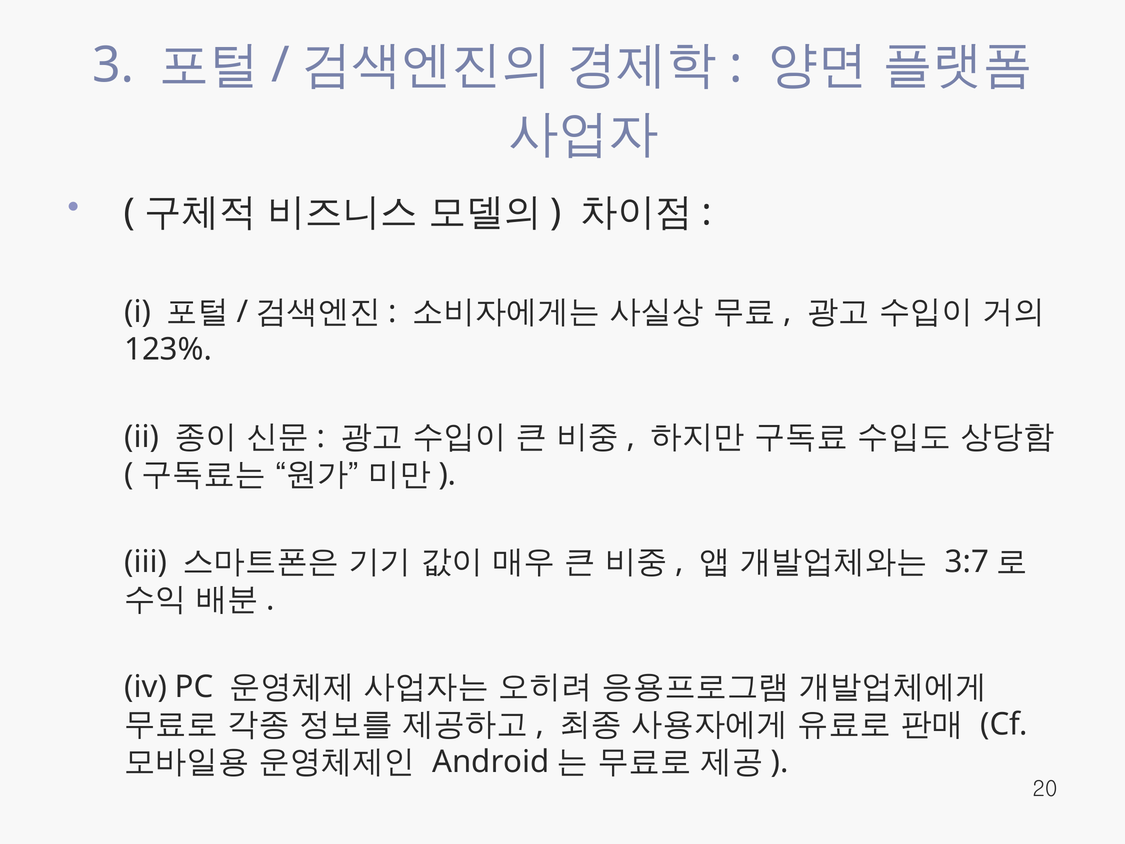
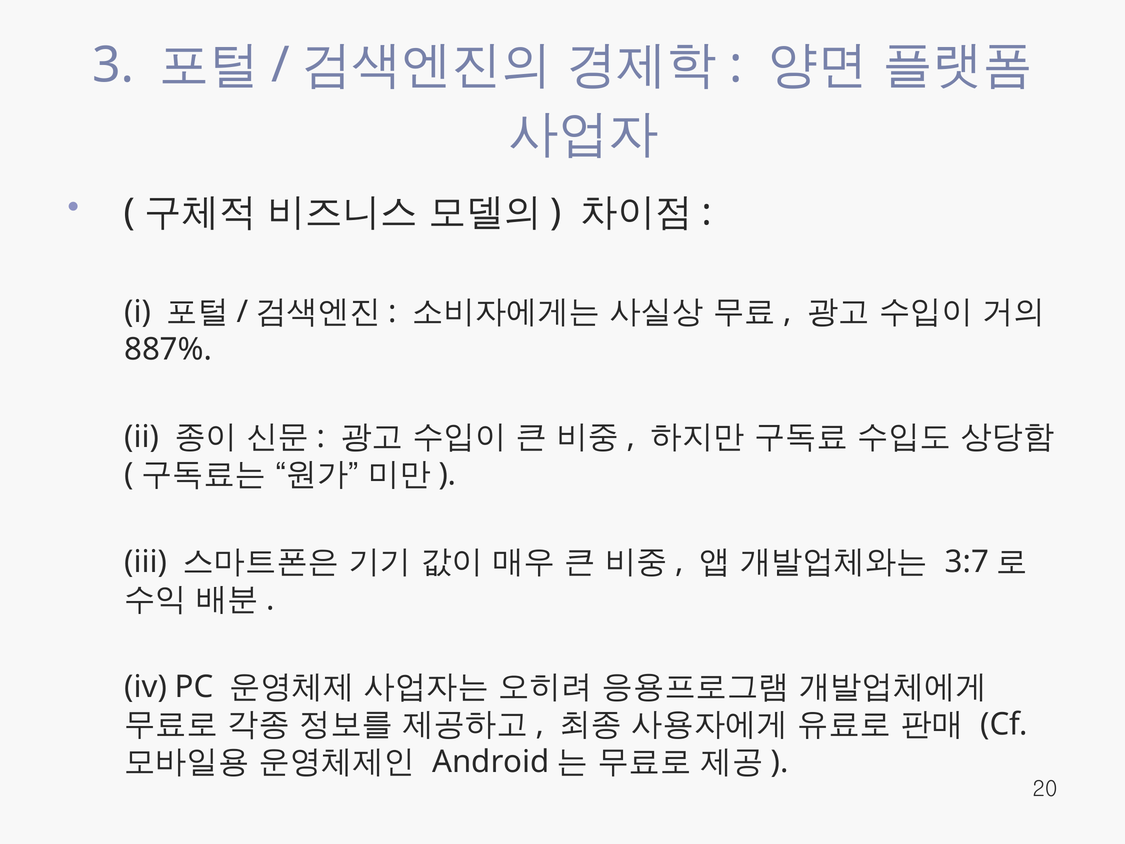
123%: 123% -> 887%
